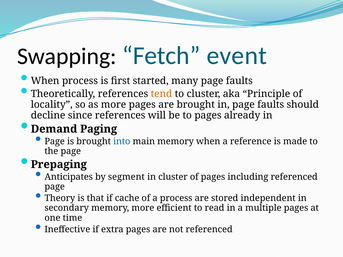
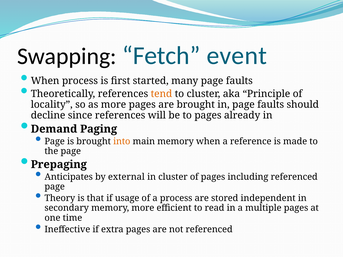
into colour: blue -> orange
segment: segment -> external
cache: cache -> usage
